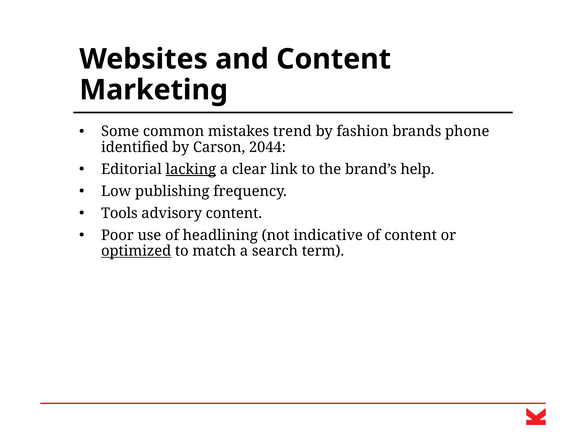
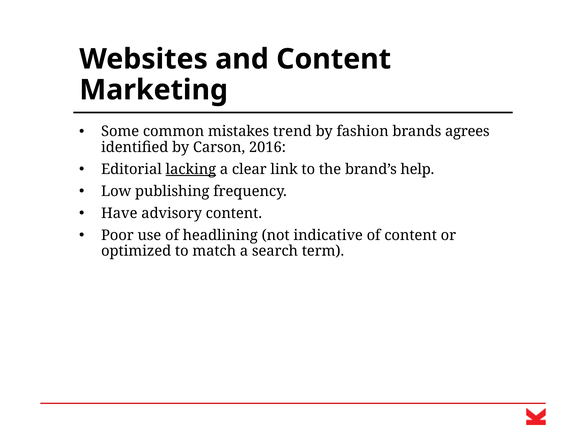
phone: phone -> agrees
2044: 2044 -> 2016
Tools: Tools -> Have
optimized underline: present -> none
